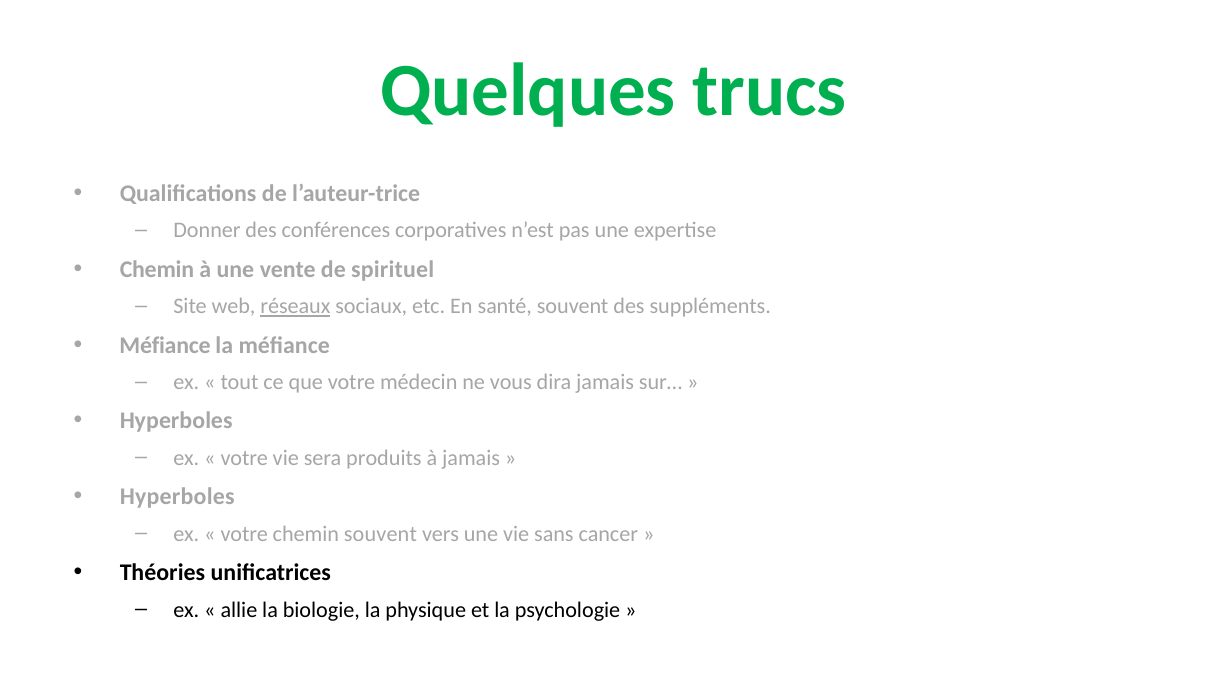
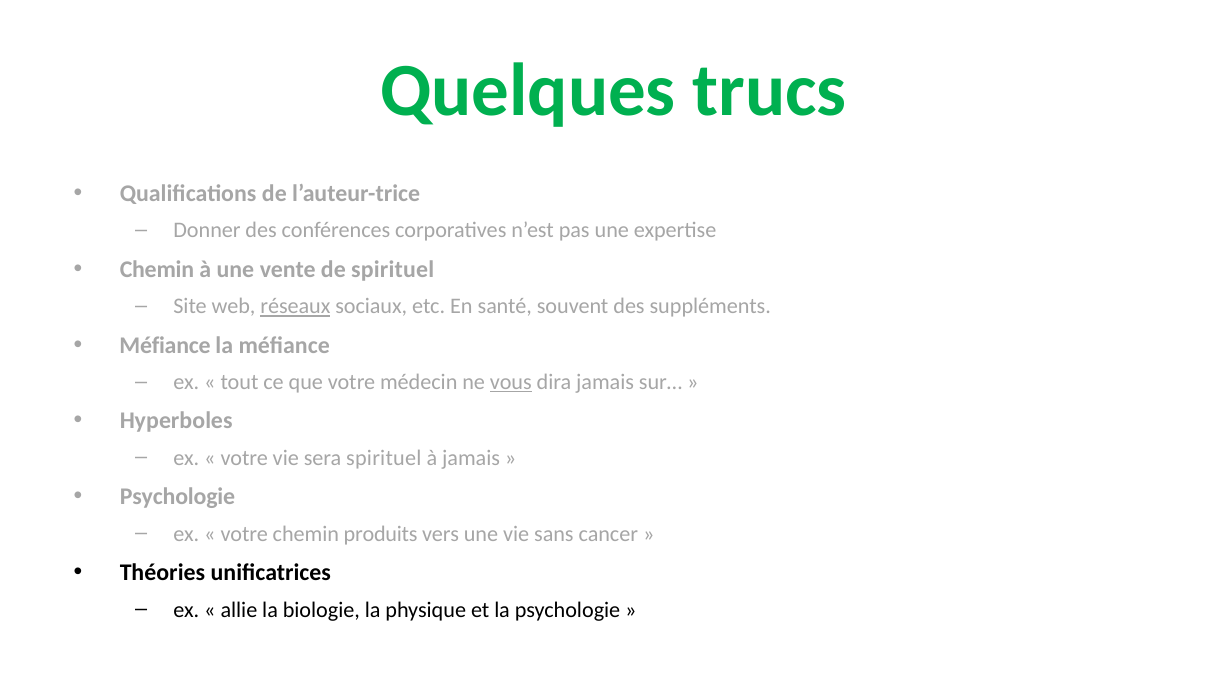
vous underline: none -> present
sera produits: produits -> spirituel
Hyperboles at (177, 497): Hyperboles -> Psychologie
chemin souvent: souvent -> produits
